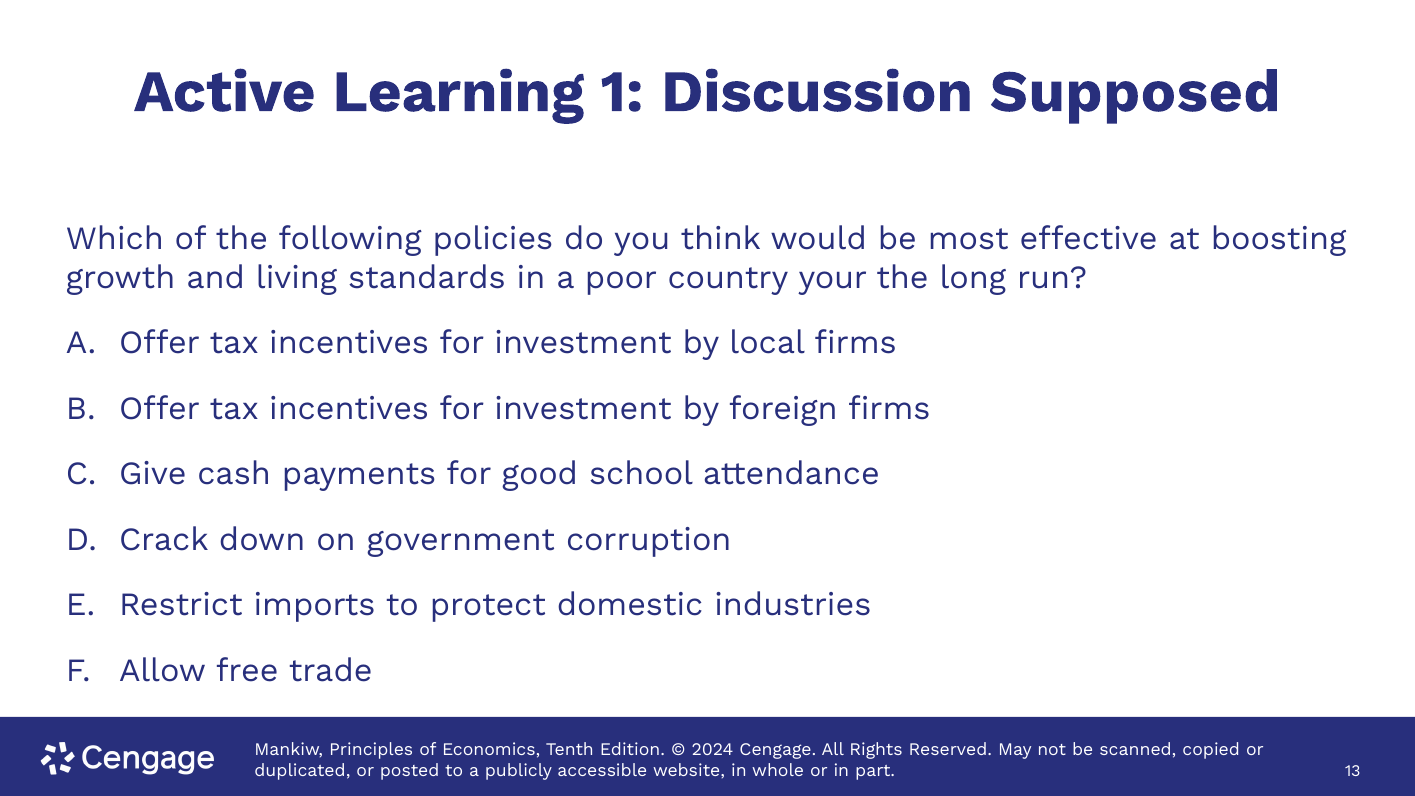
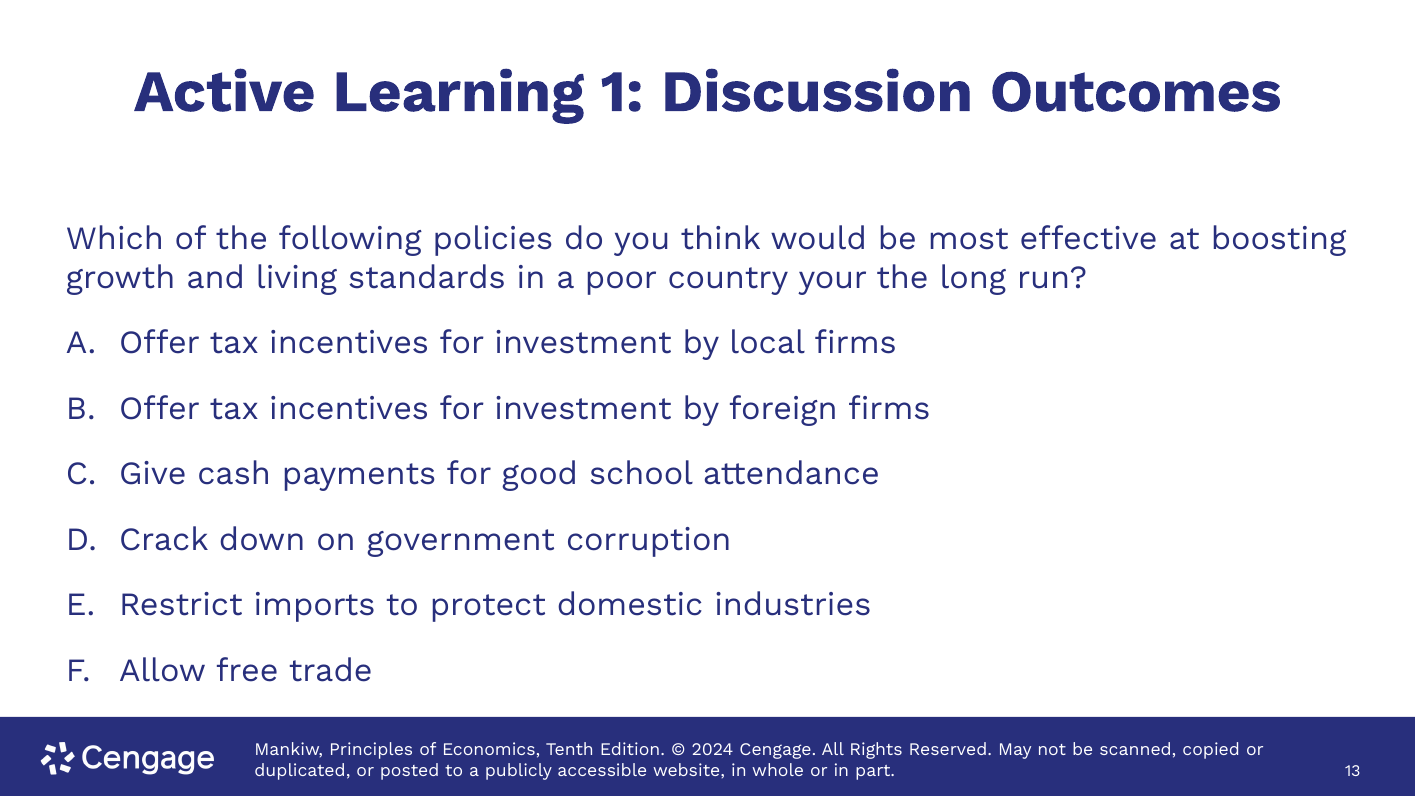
Supposed: Supposed -> Outcomes
